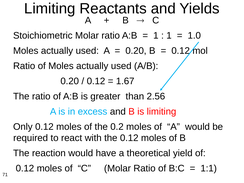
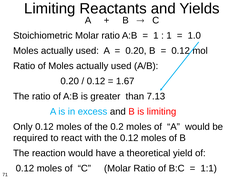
2.56: 2.56 -> 7.13
